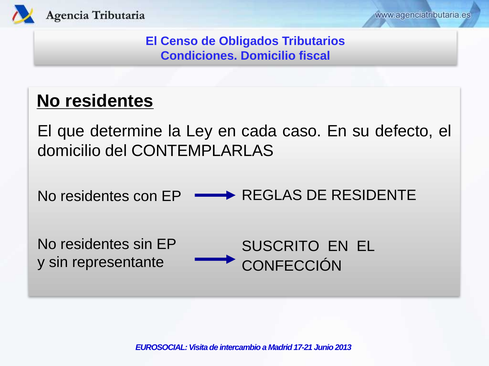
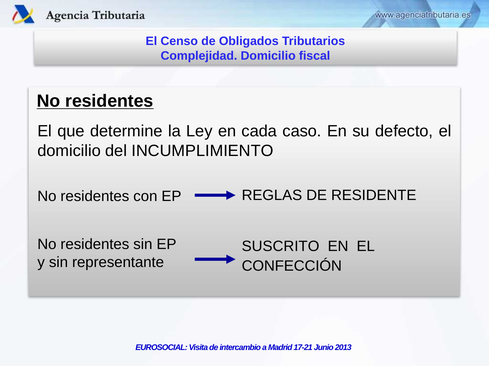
Condiciones: Condiciones -> Complejidad
CONTEMPLARLAS: CONTEMPLARLAS -> INCUMPLIMIENTO
